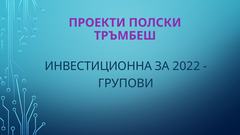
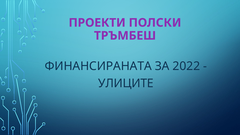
ИНВЕСТИЦИОННА: ИНВЕСТИЦИОННА -> ФИНАНСИРАНАТА
ГРУПОВИ: ГРУПОВИ -> УЛИЦИТЕ
